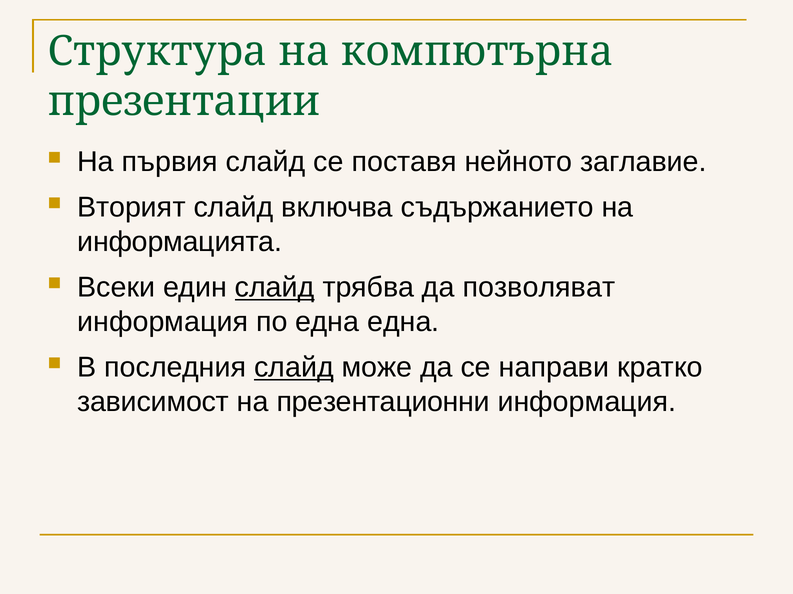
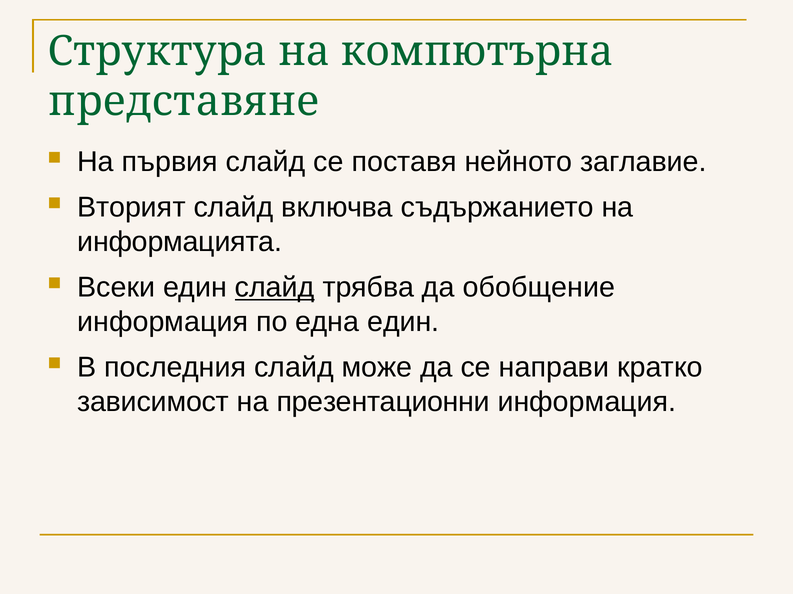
презентации: презентации -> представяне
позволяват: позволяват -> обобщение
една една: една -> един
слайд at (294, 368) underline: present -> none
